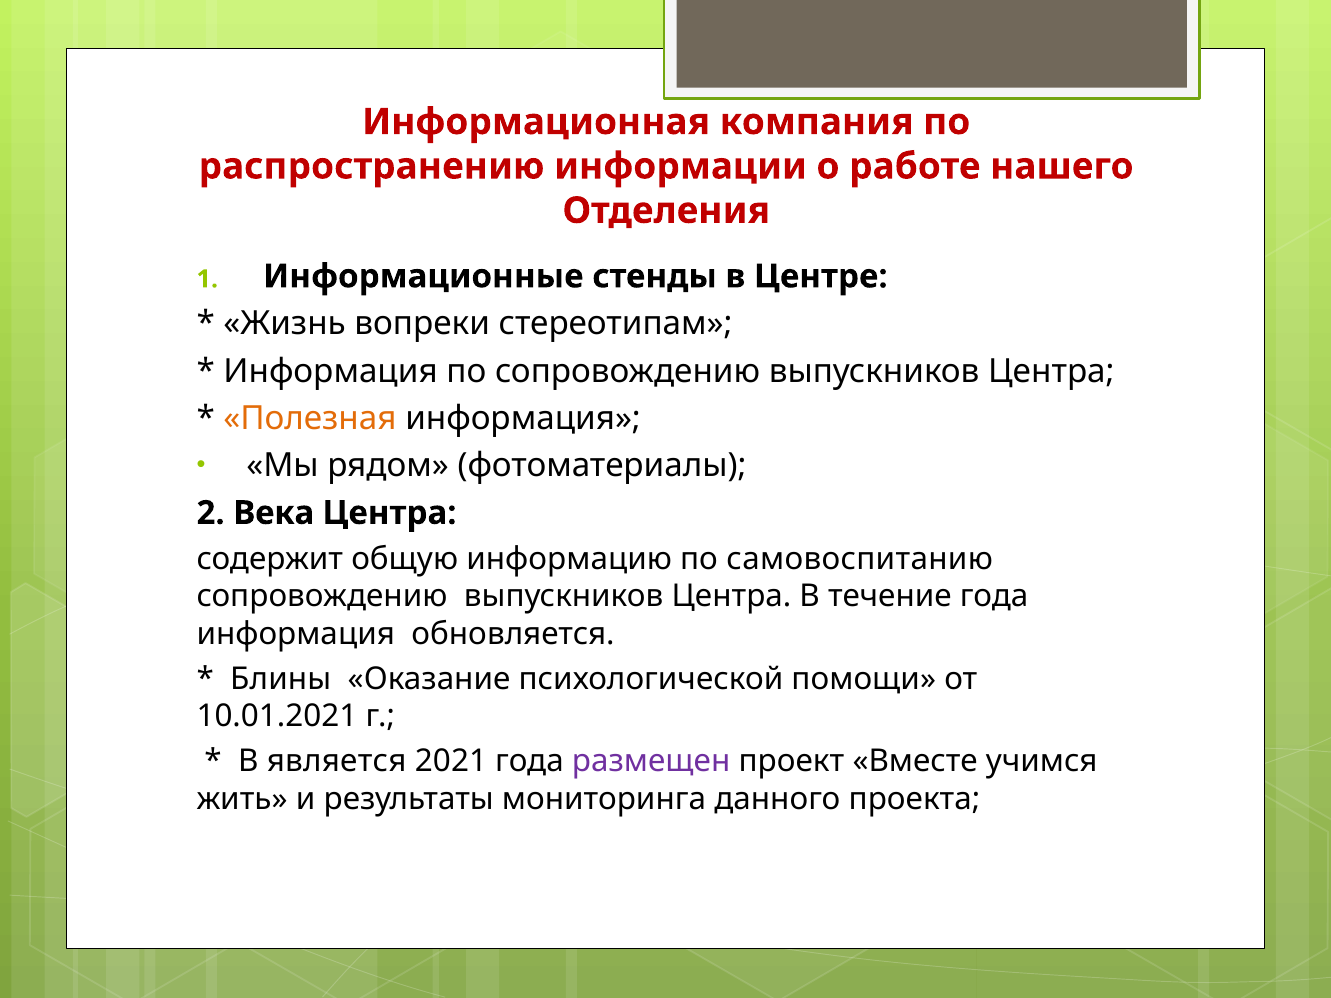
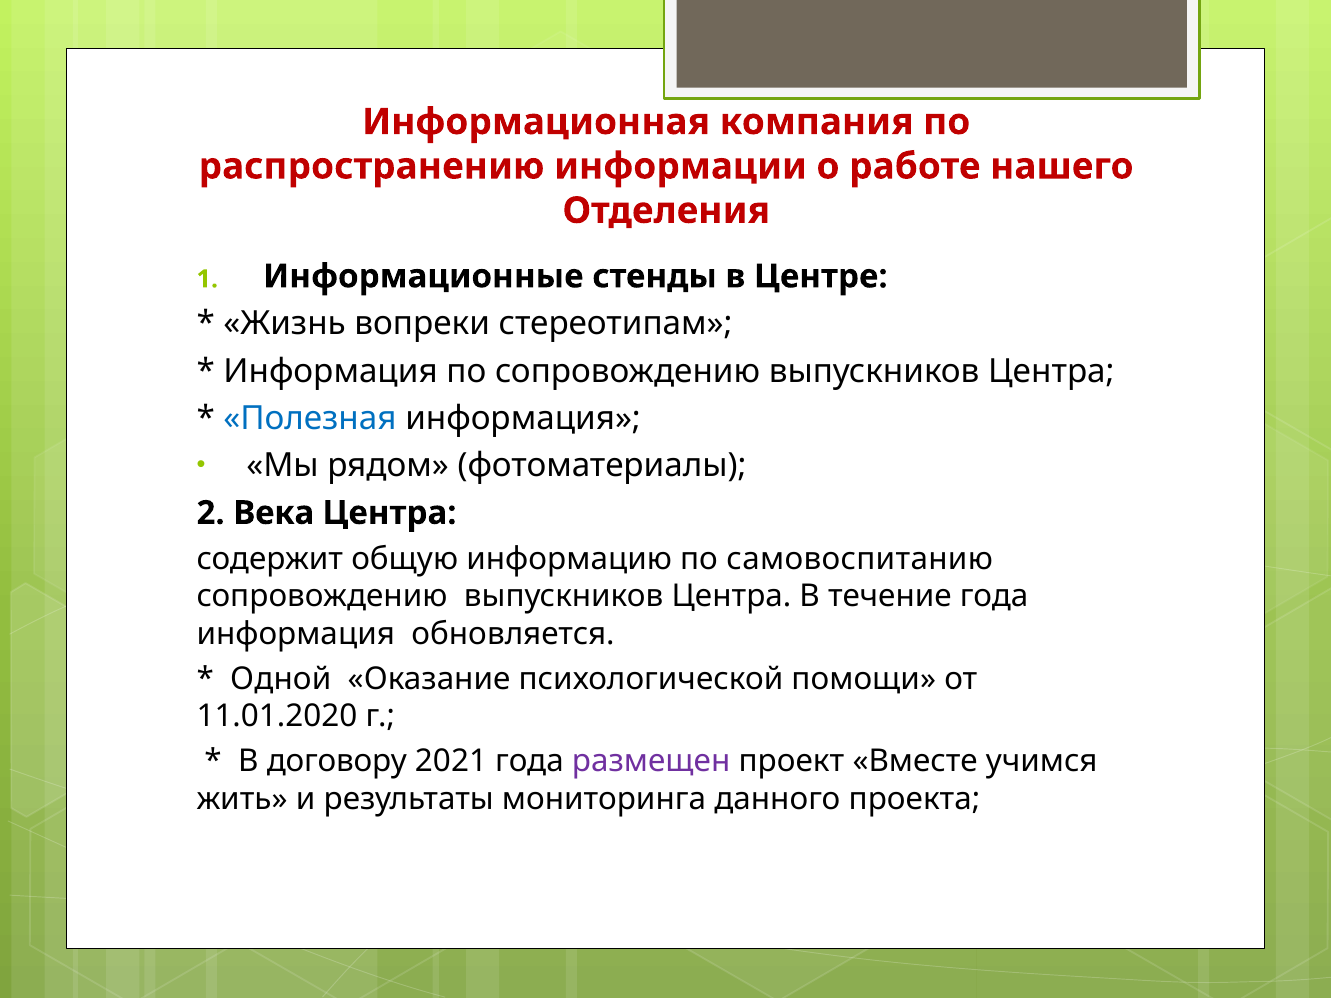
Полезная colour: orange -> blue
Блины: Блины -> Одной
10.01.2021: 10.01.2021 -> 11.01.2020
является: является -> договору
